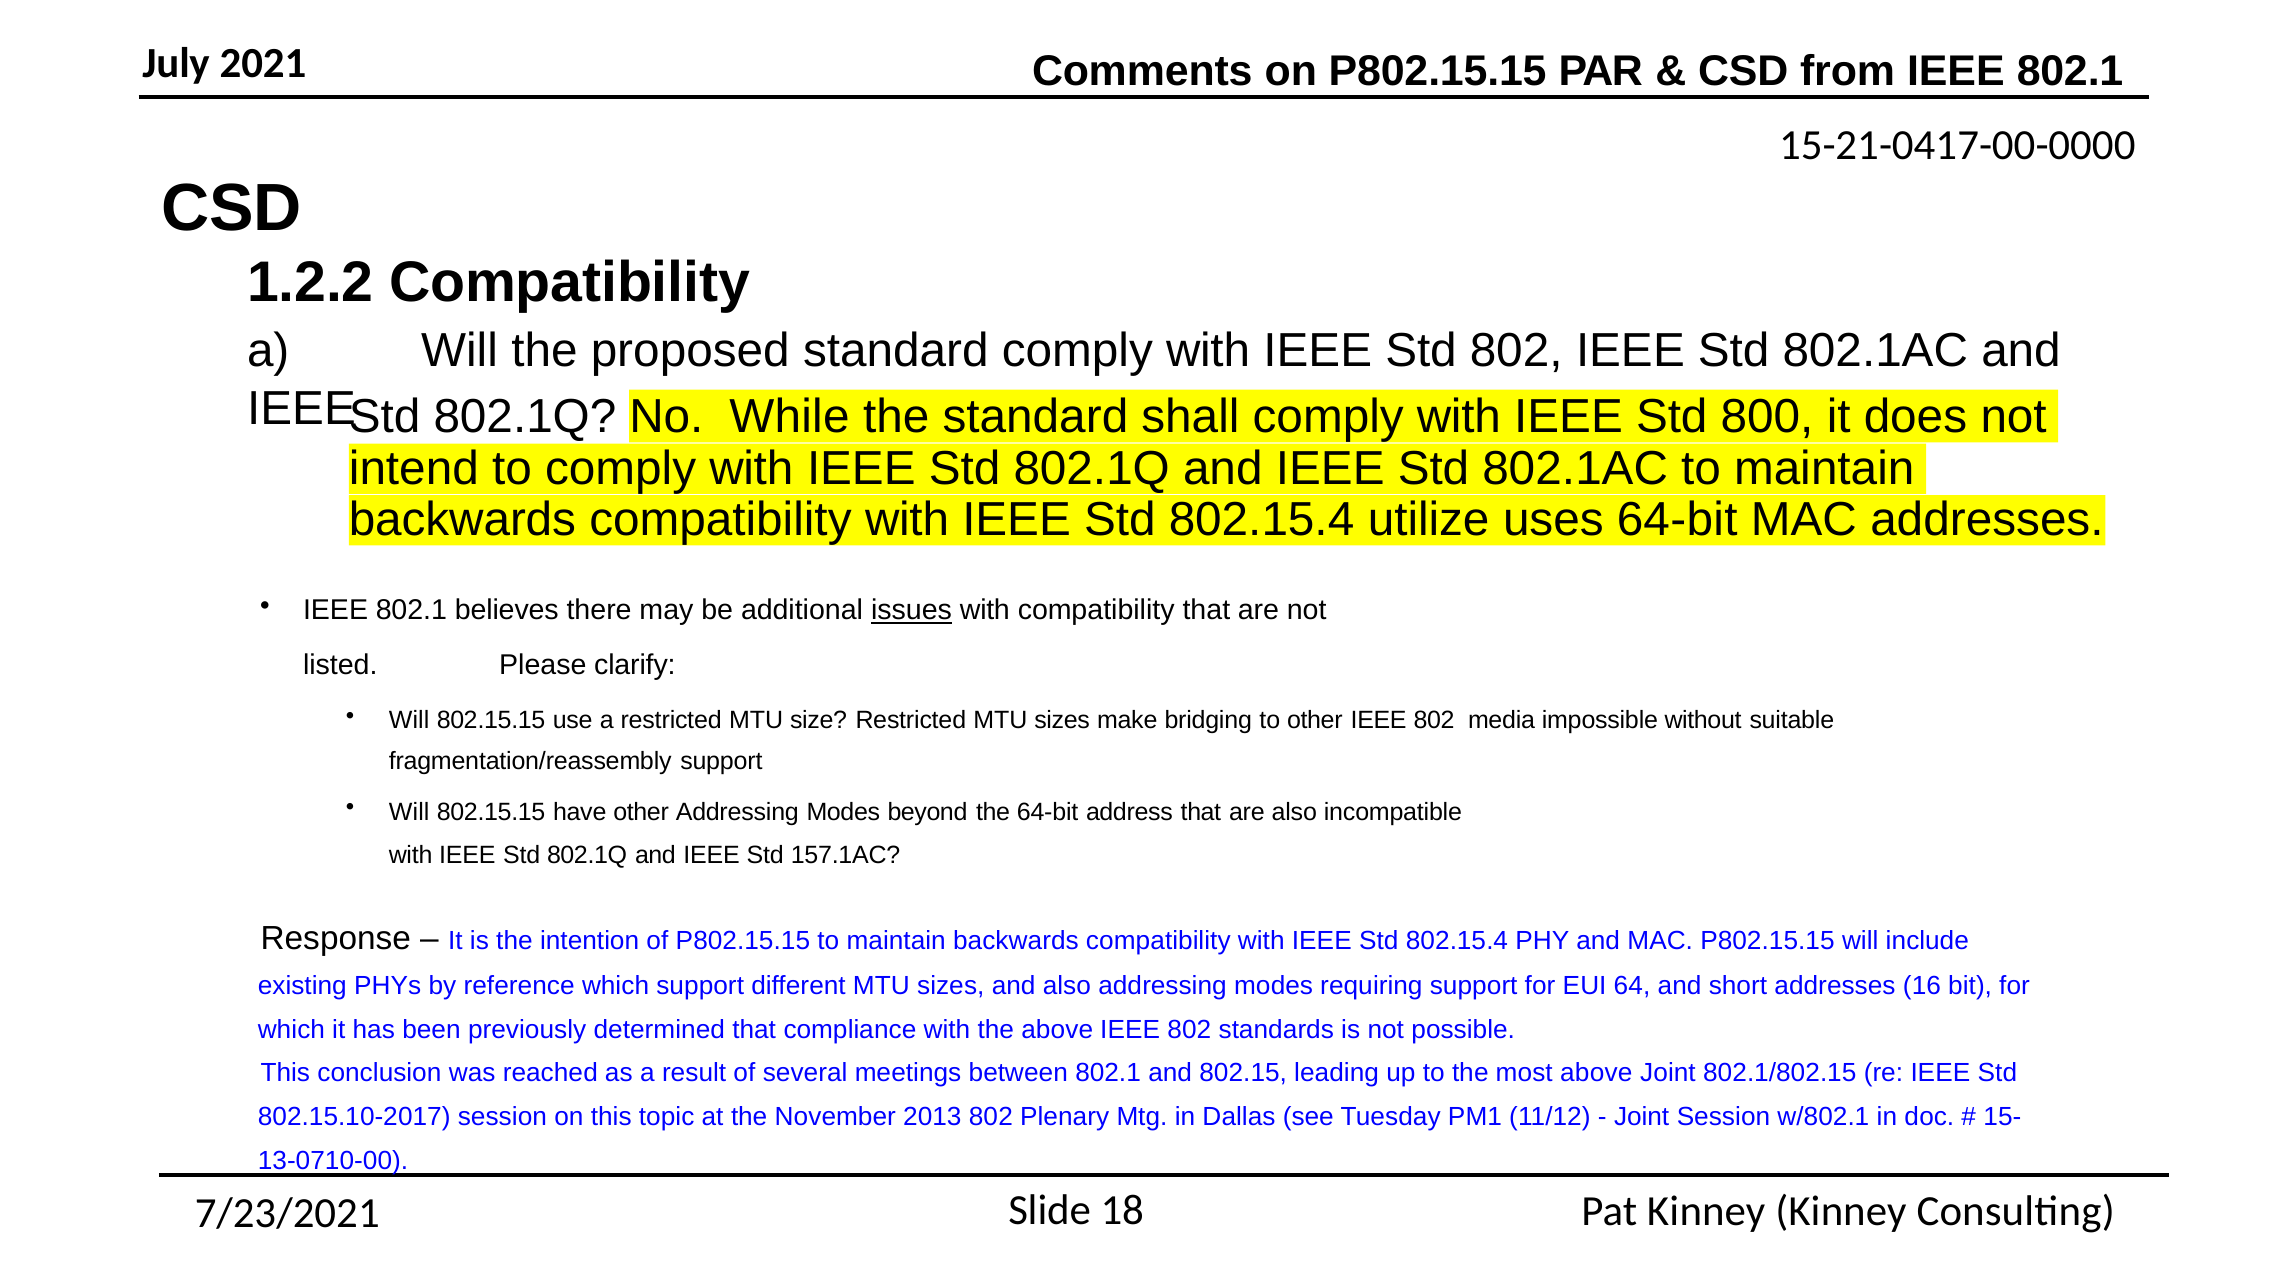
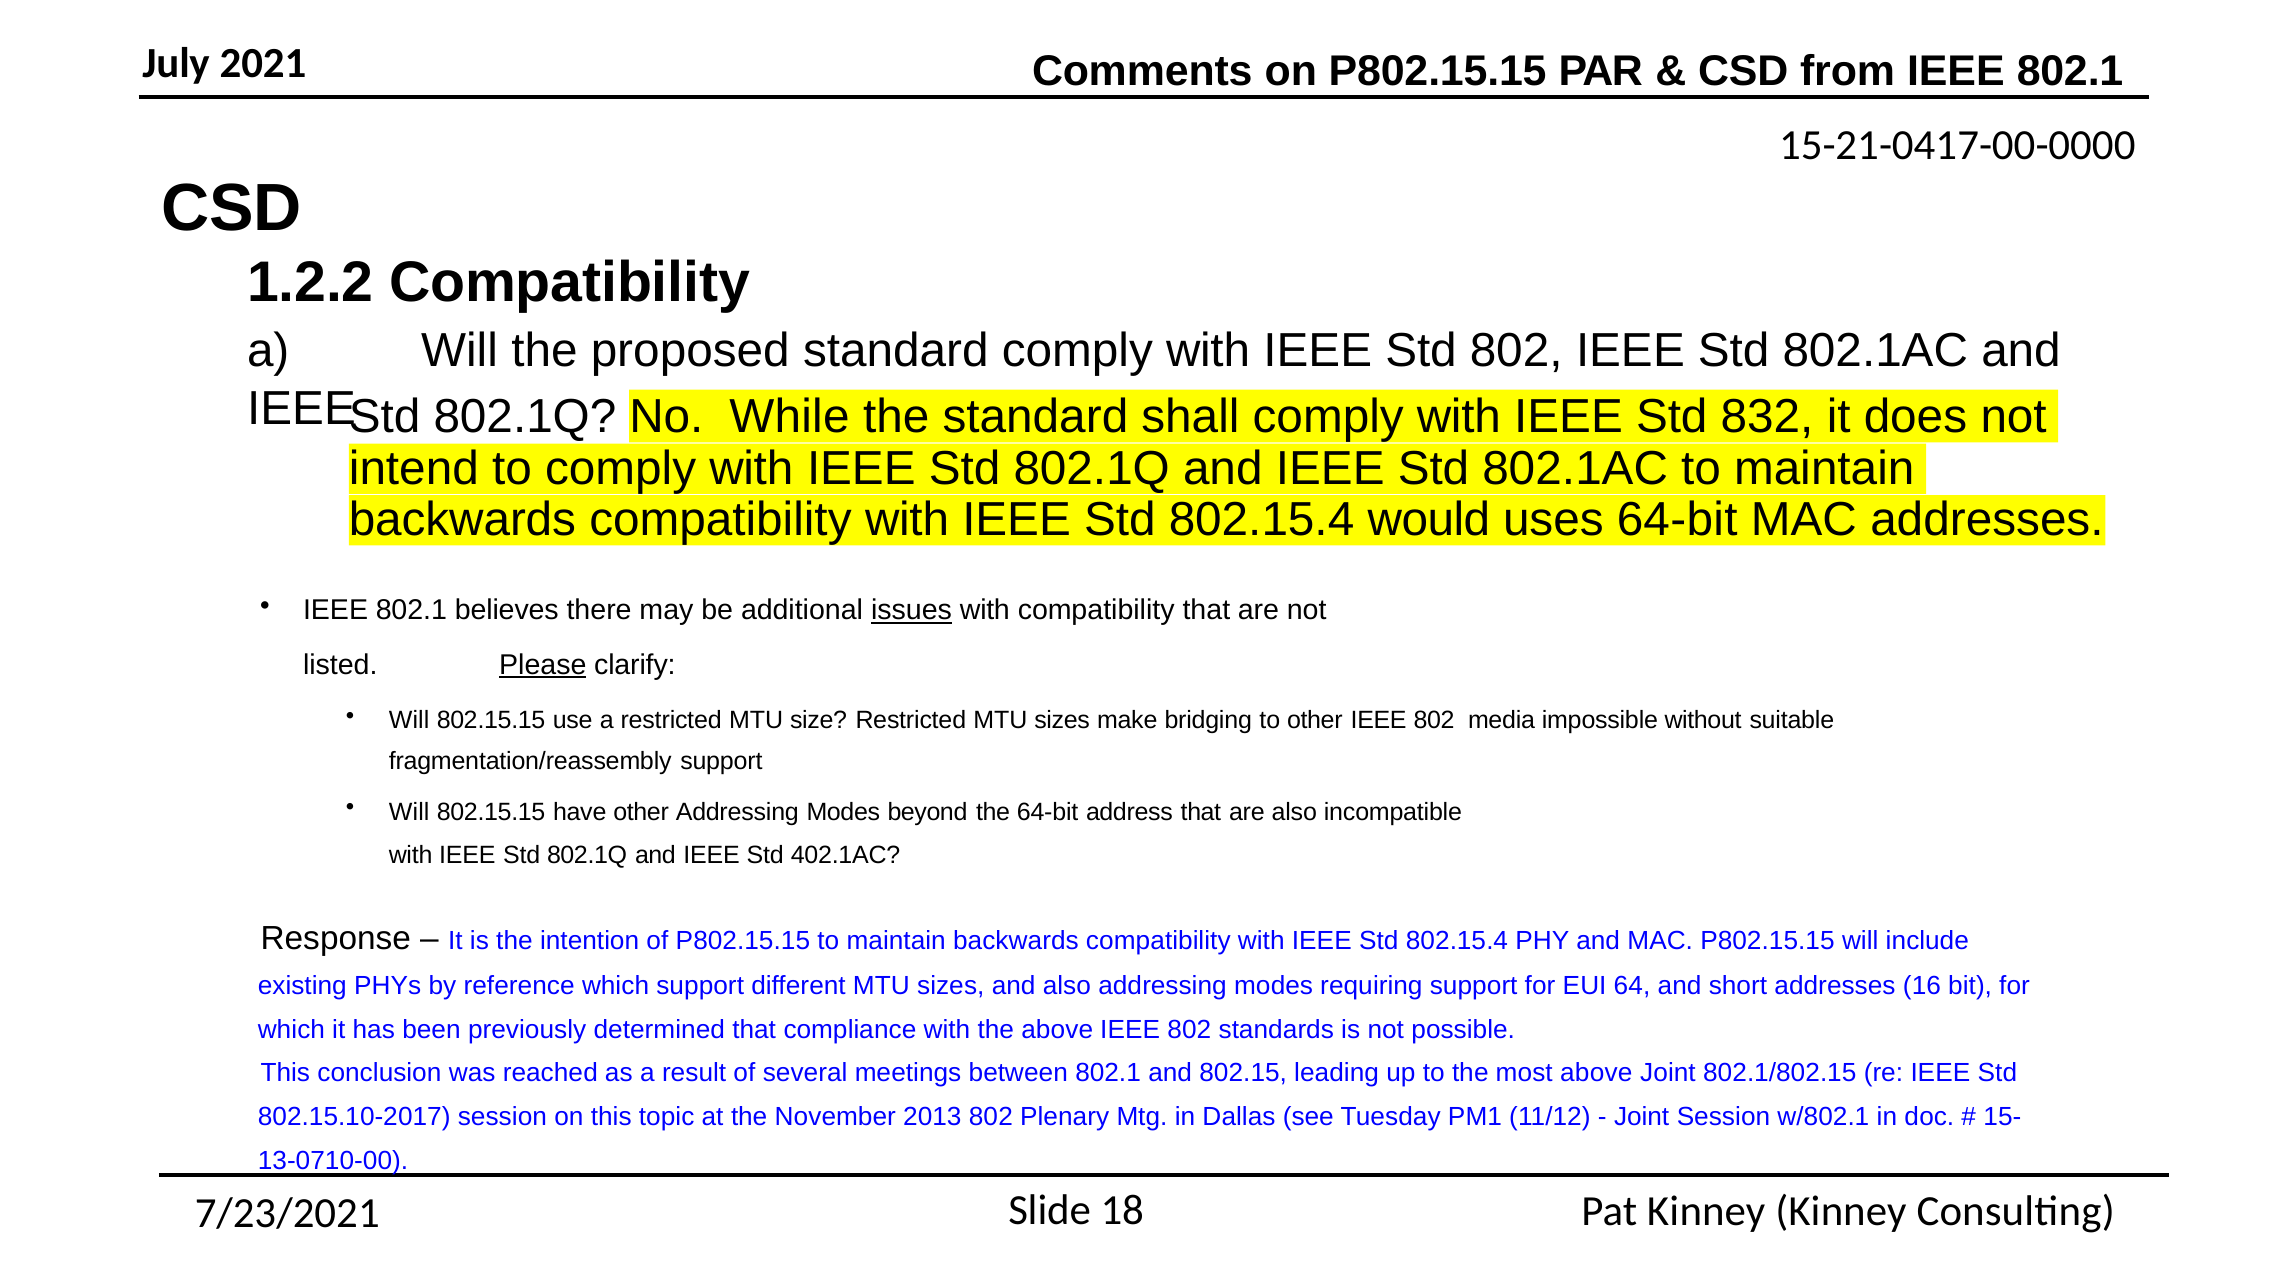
800: 800 -> 832
utilize: utilize -> would
Please underline: none -> present
157.1AC: 157.1AC -> 402.1AC
